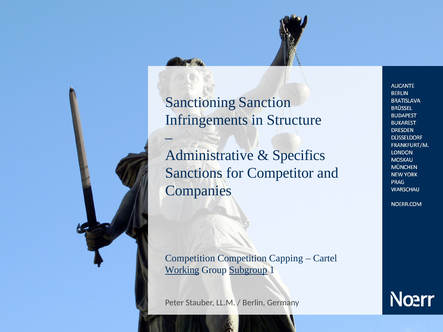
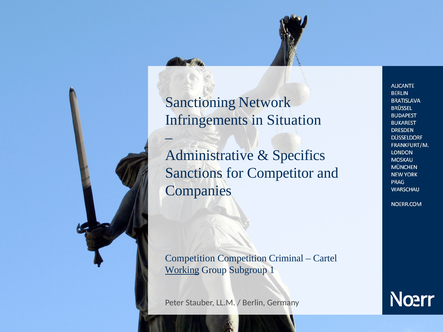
Sanction: Sanction -> Network
Structure: Structure -> Situation
Capping: Capping -> Criminal
Subgroup underline: present -> none
